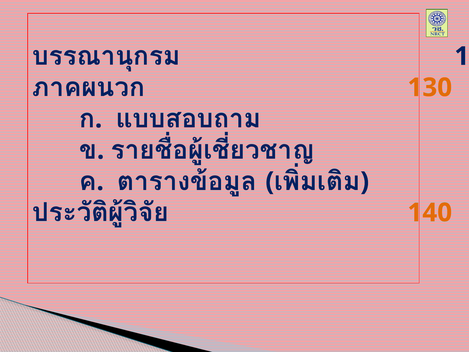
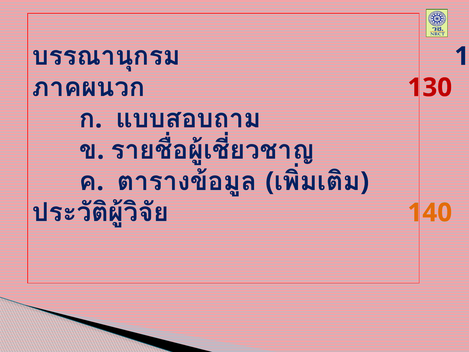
130 colour: orange -> red
